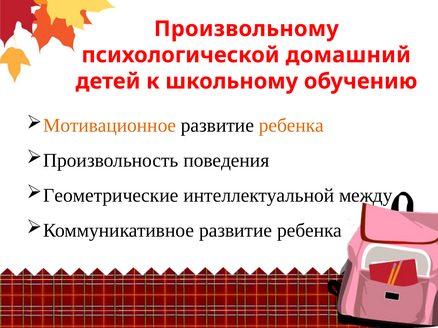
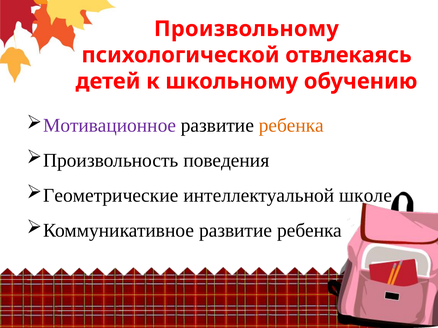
домашний: домашний -> отвлекаясь
Мотивационное colour: orange -> purple
между: между -> школе
